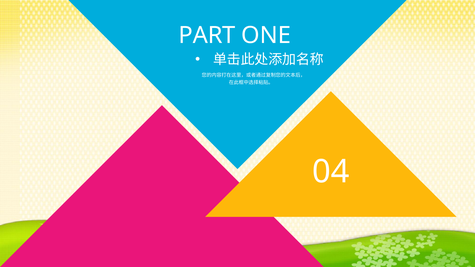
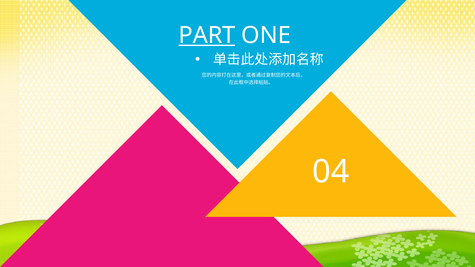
PART underline: none -> present
